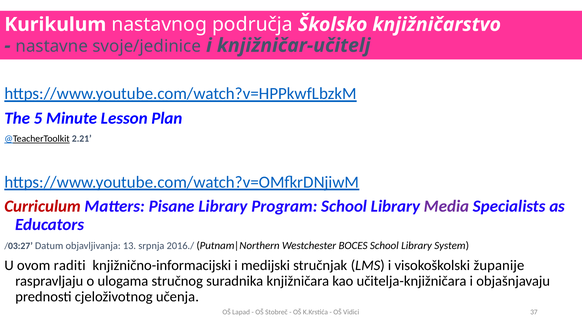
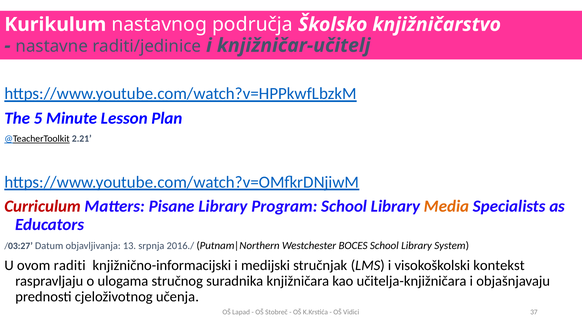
svoje/jedinice: svoje/jedinice -> raditi/jedinice
Media colour: purple -> orange
županije: županije -> kontekst
